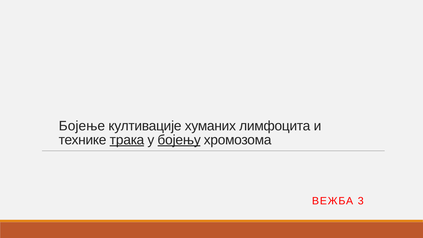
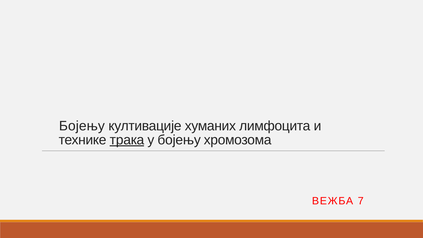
Бојење at (82, 126): Бојење -> Бојењу
бојењу at (179, 140) underline: present -> none
3: 3 -> 7
